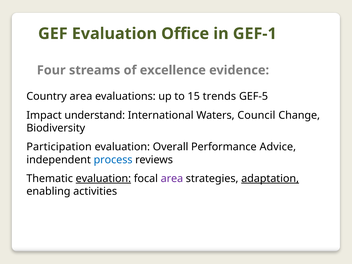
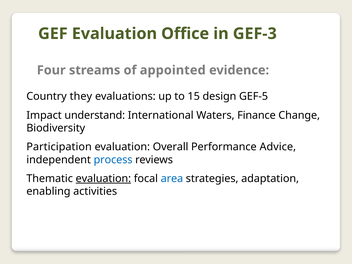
GEF-1: GEF-1 -> GEF-3
excellence: excellence -> appointed
Country area: area -> they
trends: trends -> design
Council: Council -> Finance
area at (172, 179) colour: purple -> blue
adaptation underline: present -> none
